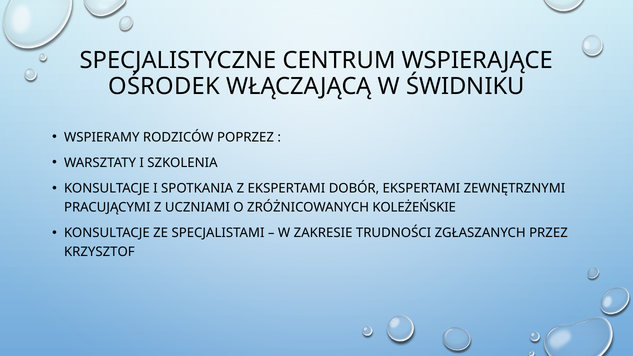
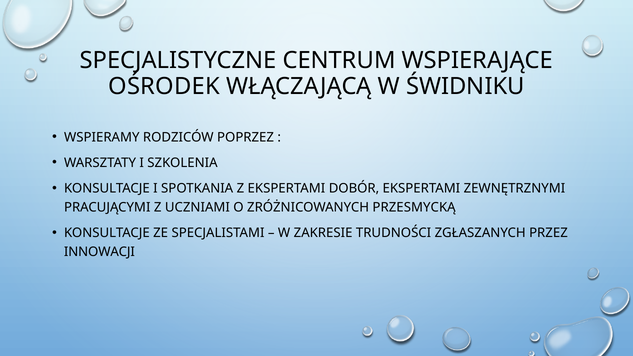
KOLEŻEŃSKIE: KOLEŻEŃSKIE -> PRZESMYCKĄ
KRZYSZTOF: KRZYSZTOF -> INNOWACJI
